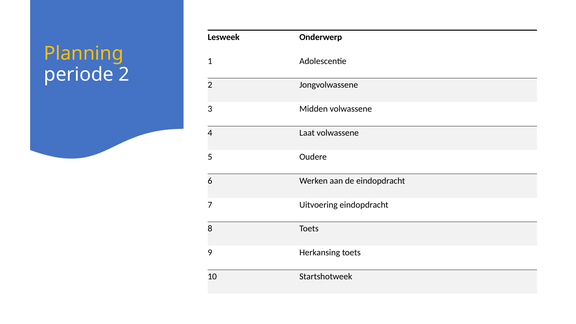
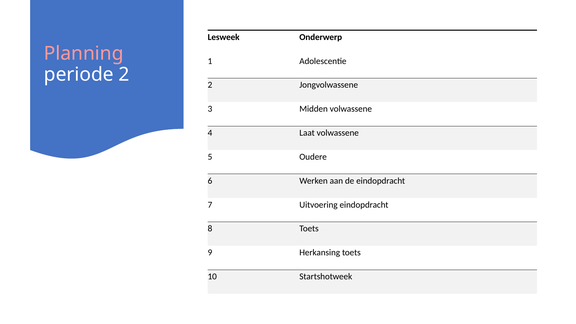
Planning colour: yellow -> pink
